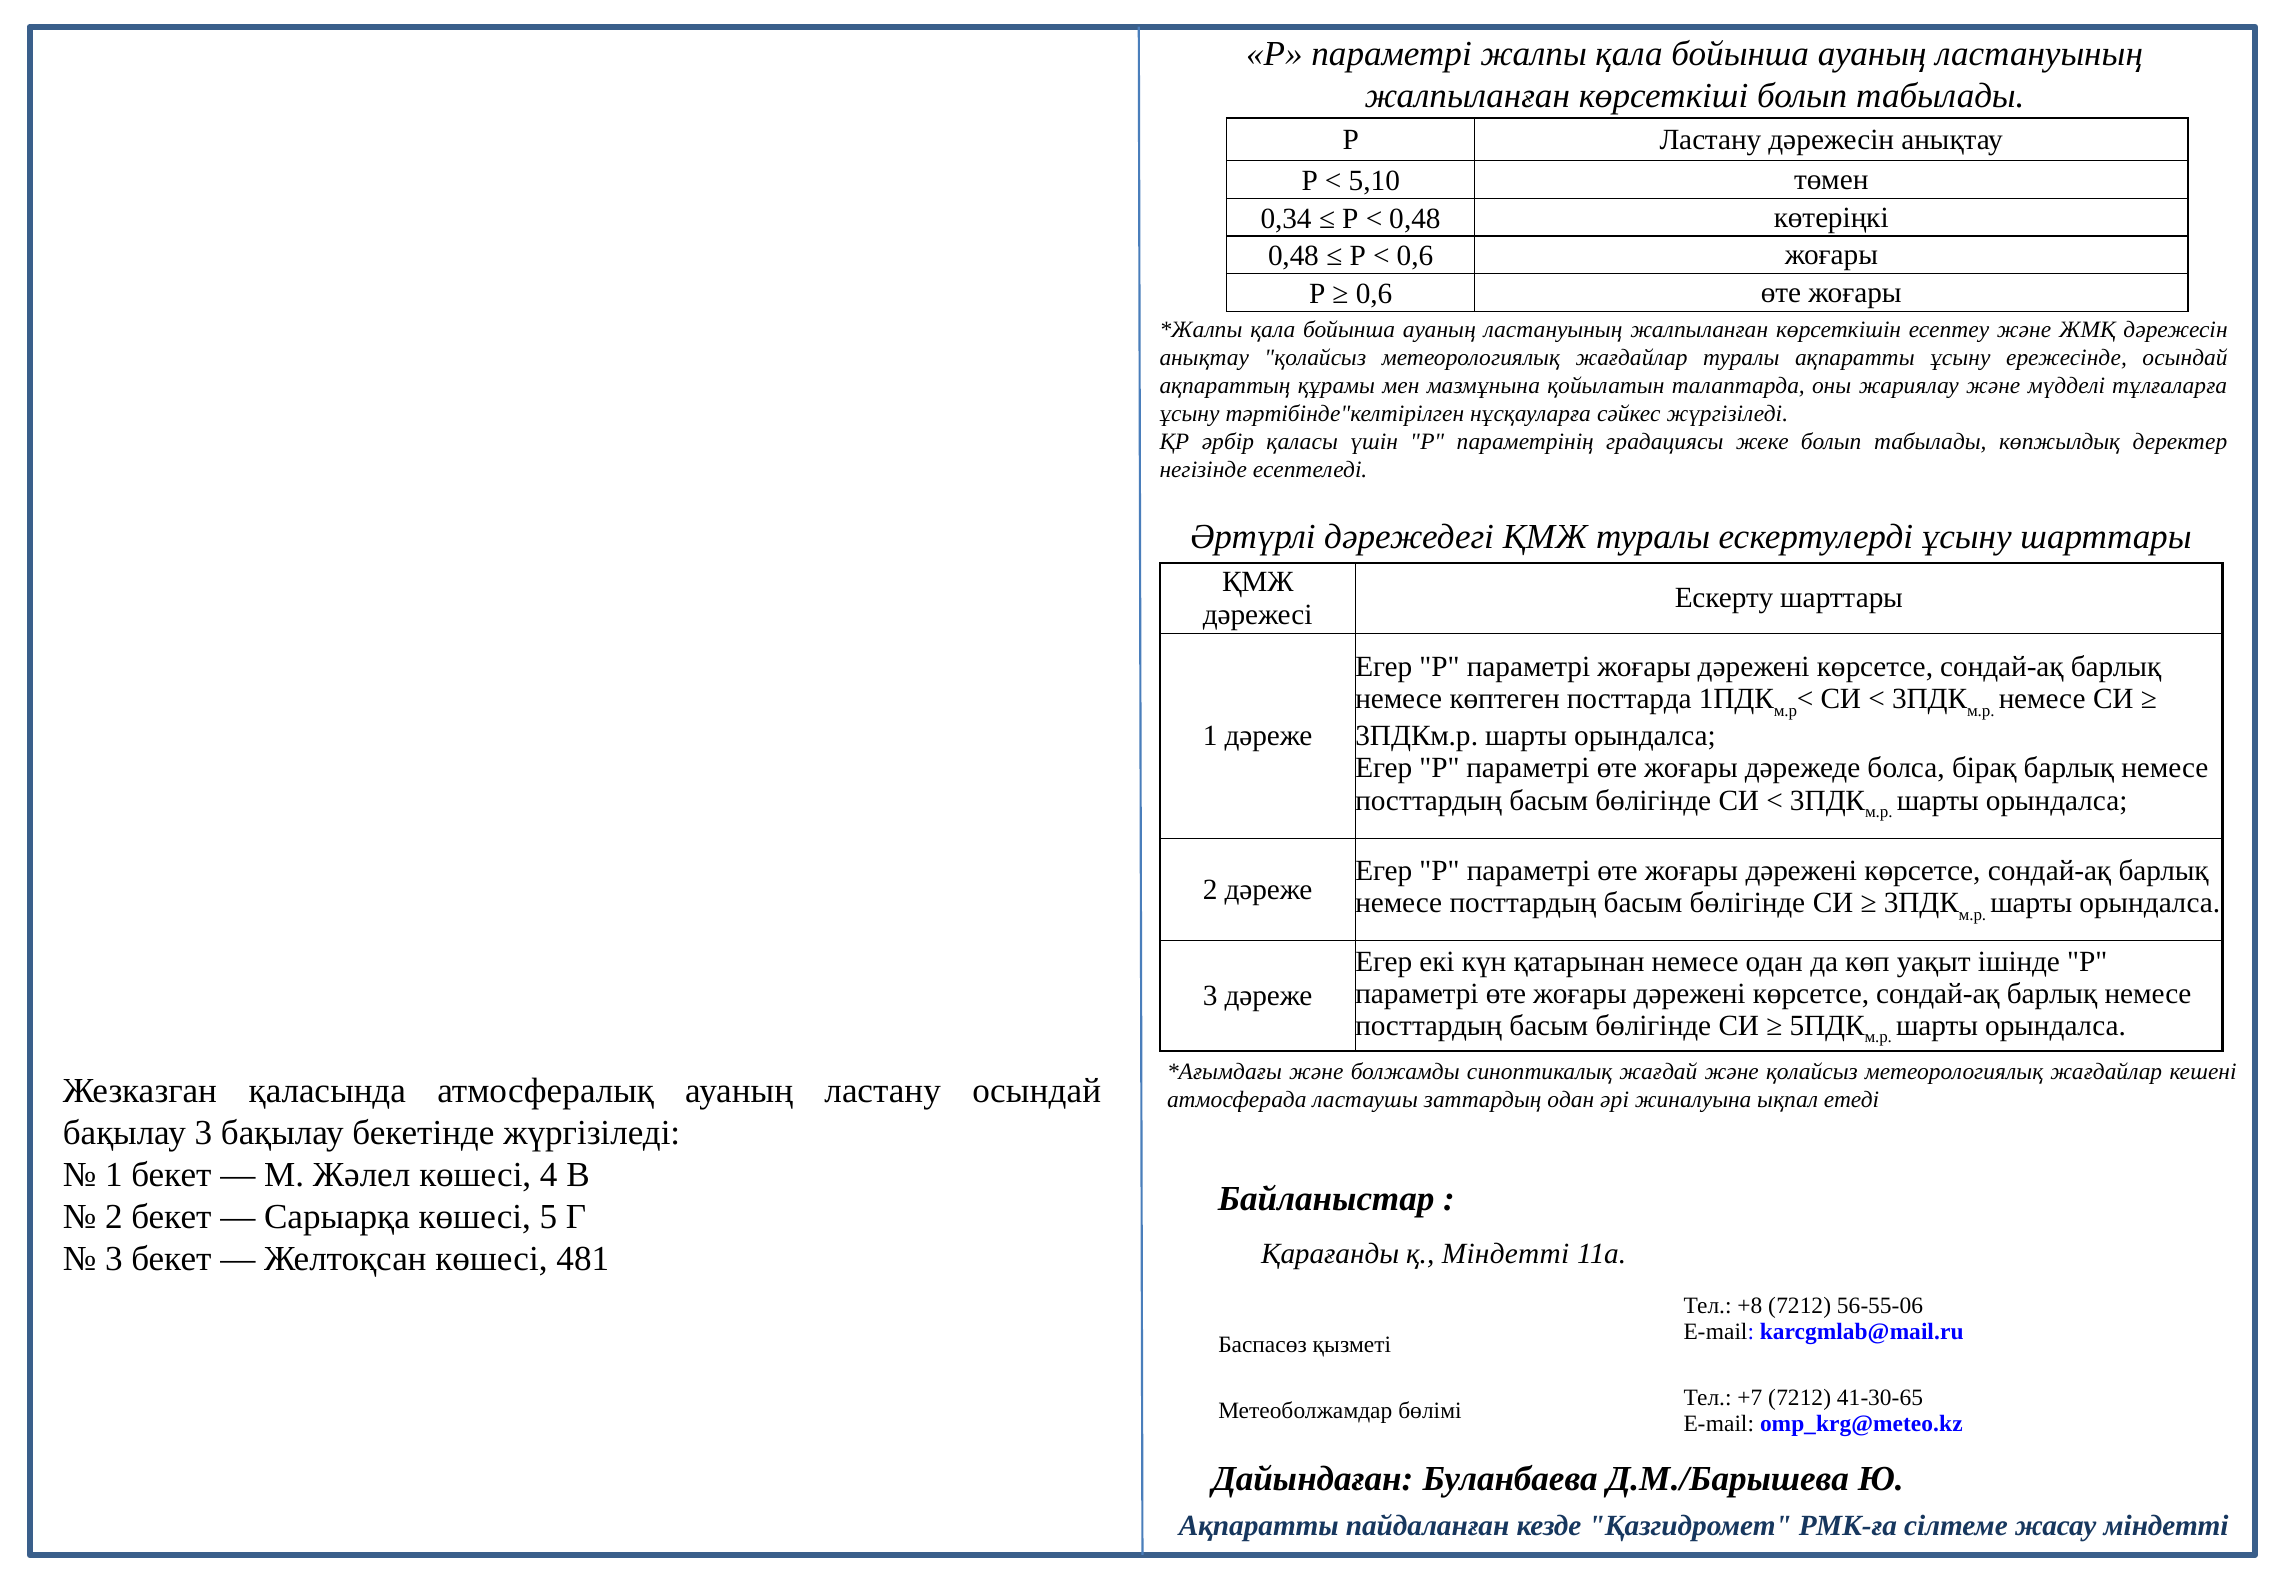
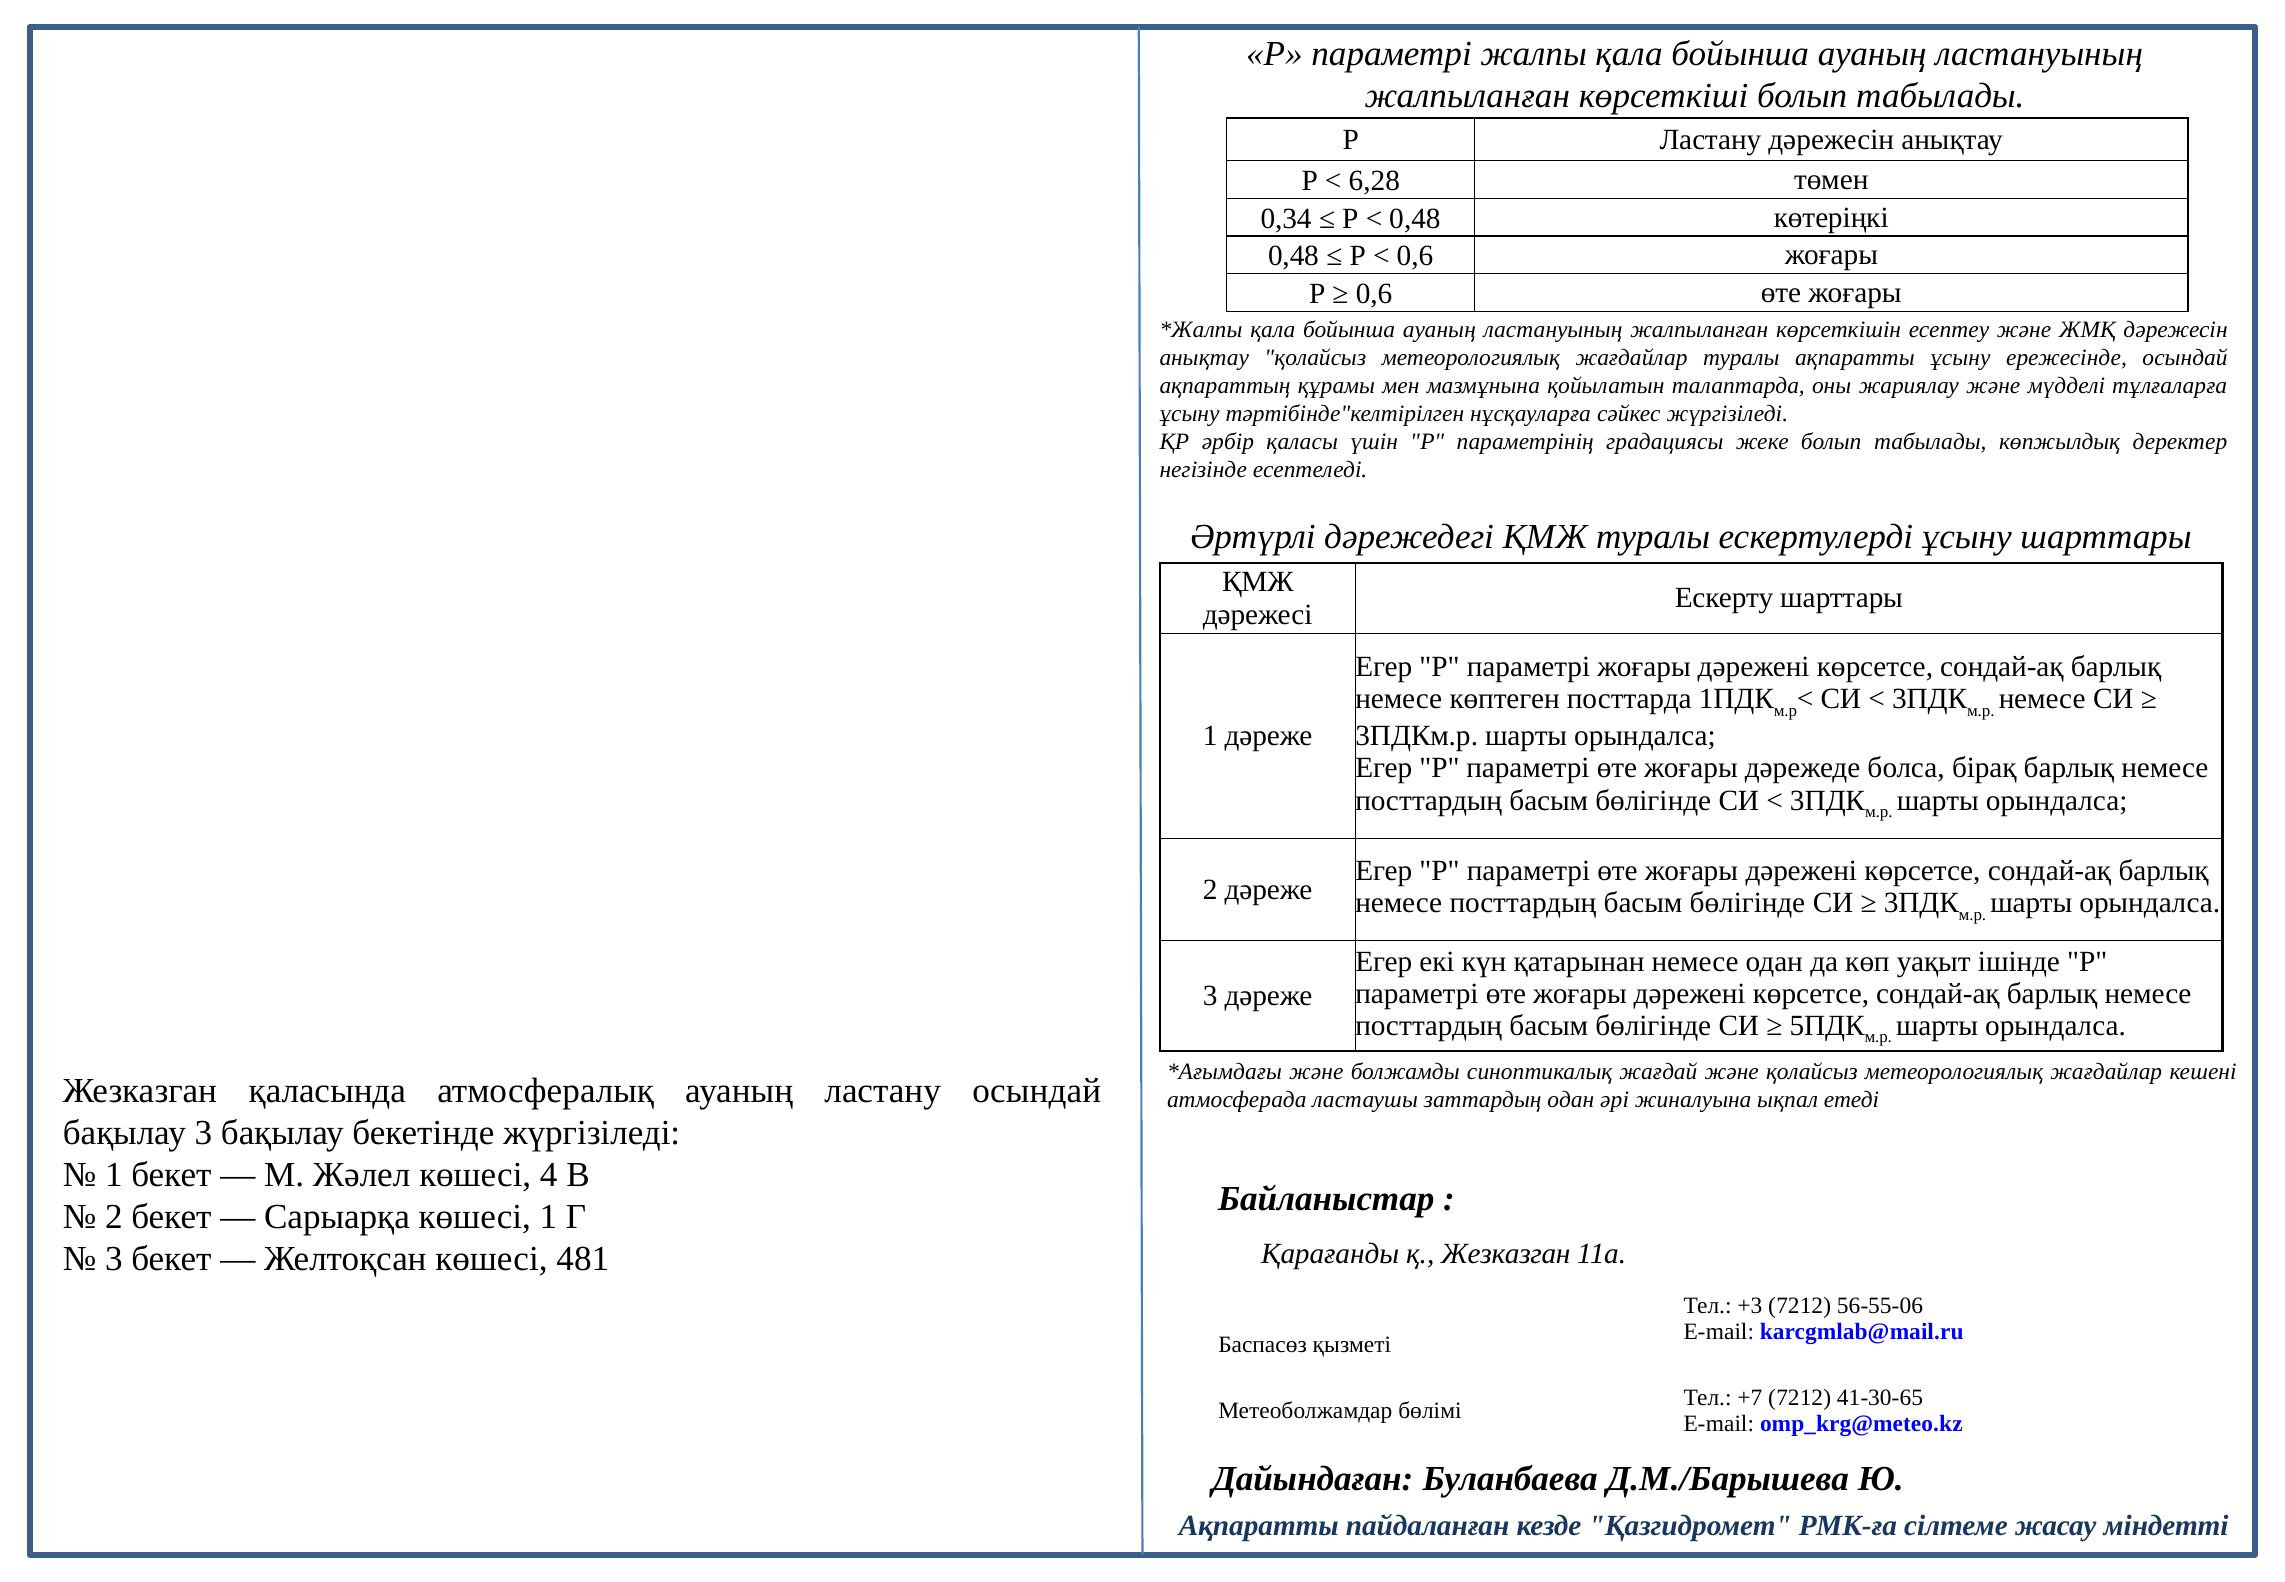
5,10: 5,10 -> 6,28
көшесі 5: 5 -> 1
қ Міндетті: Міндетті -> Жезказган
+8: +8 -> +3
